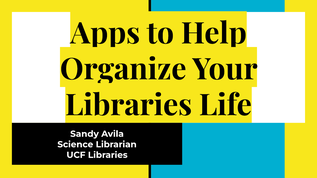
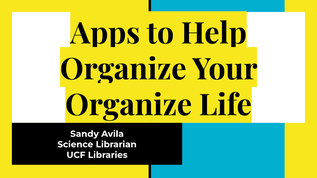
Libraries at (129, 106): Libraries -> Organize
